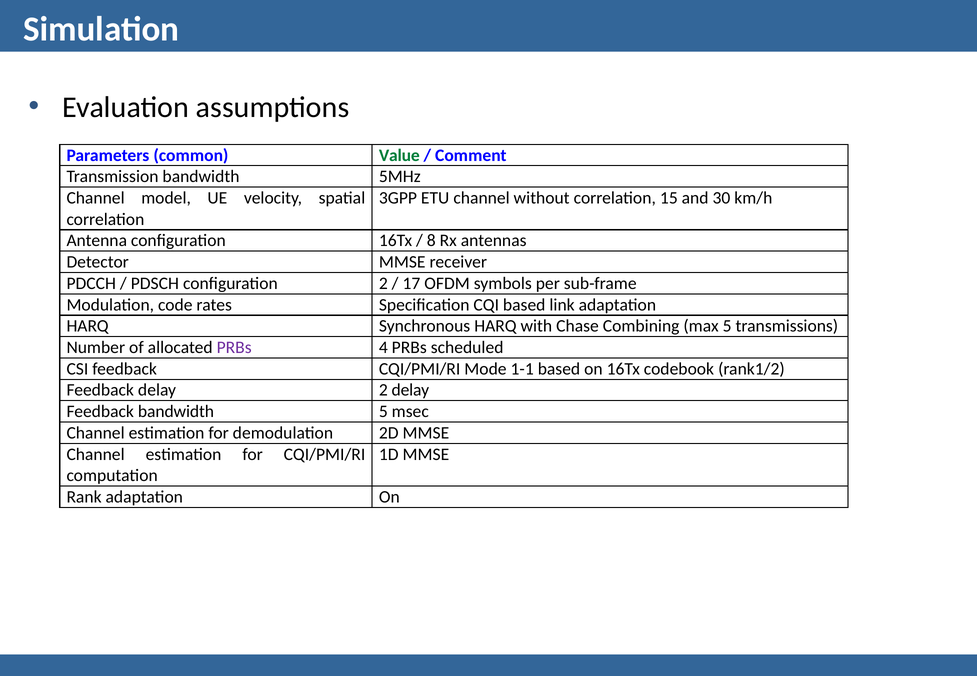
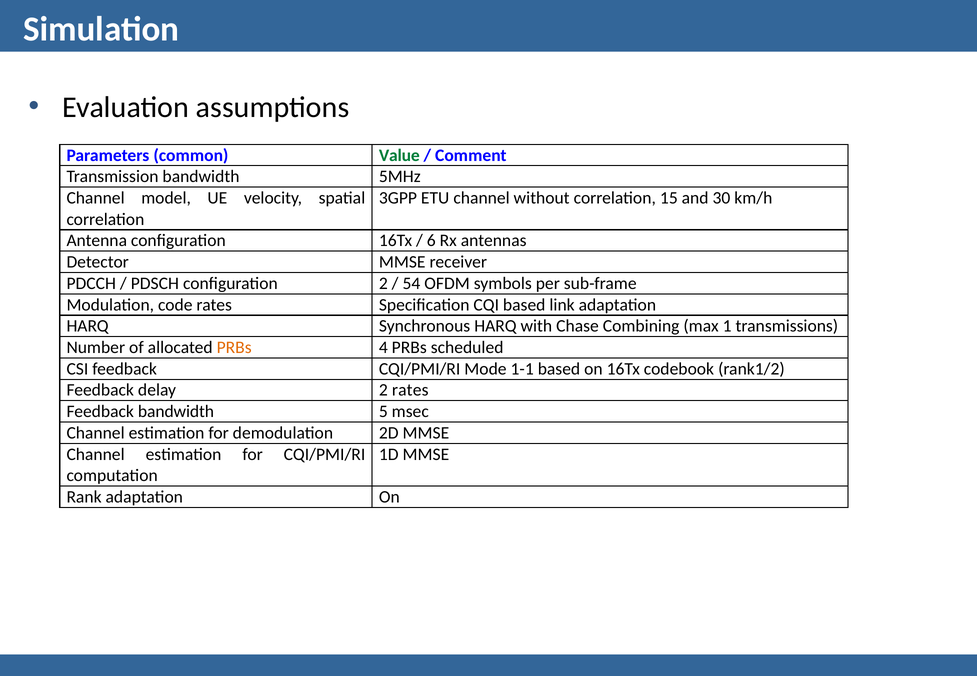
8: 8 -> 6
17: 17 -> 54
max 5: 5 -> 1
PRBs at (234, 348) colour: purple -> orange
2 delay: delay -> rates
